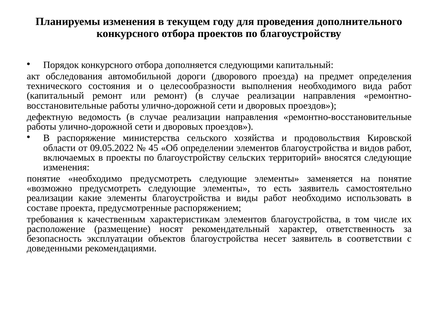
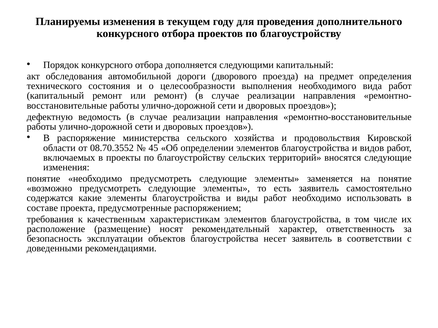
09.05.2022: 09.05.2022 -> 08.70.3552
реализации at (50, 198): реализации -> содержатся
